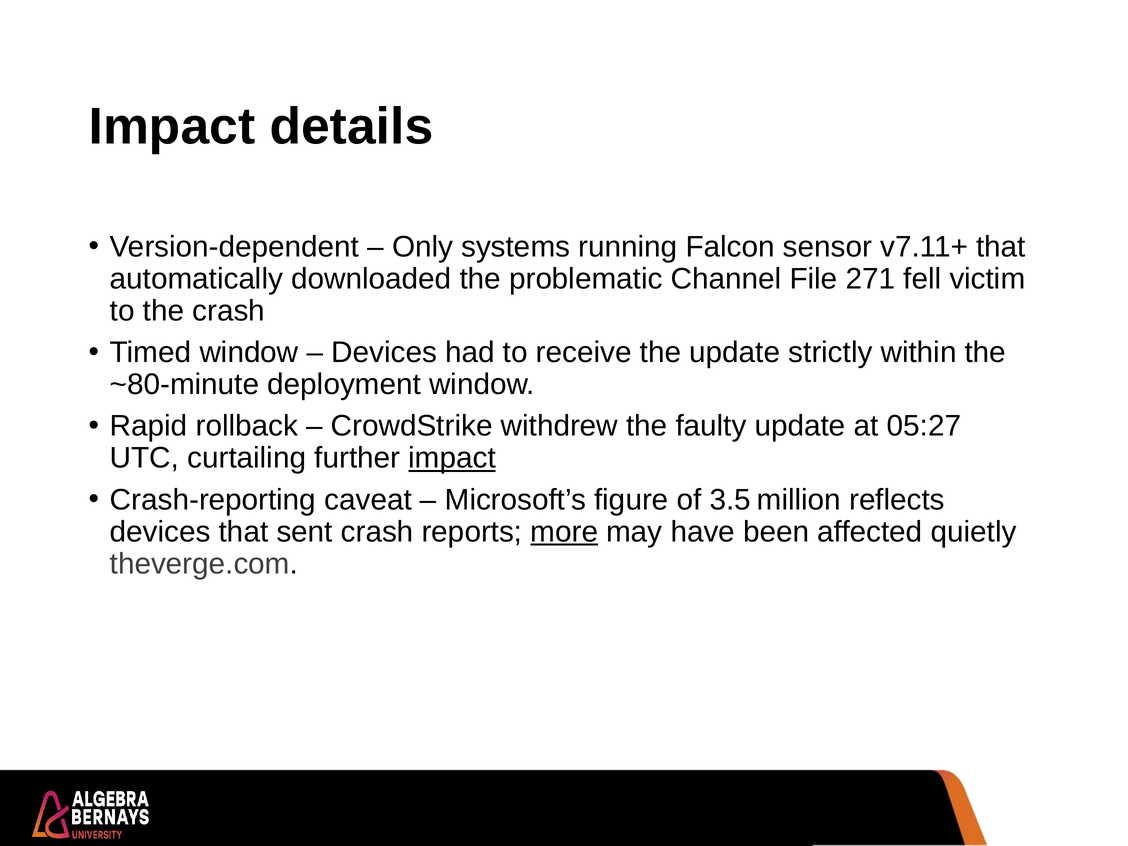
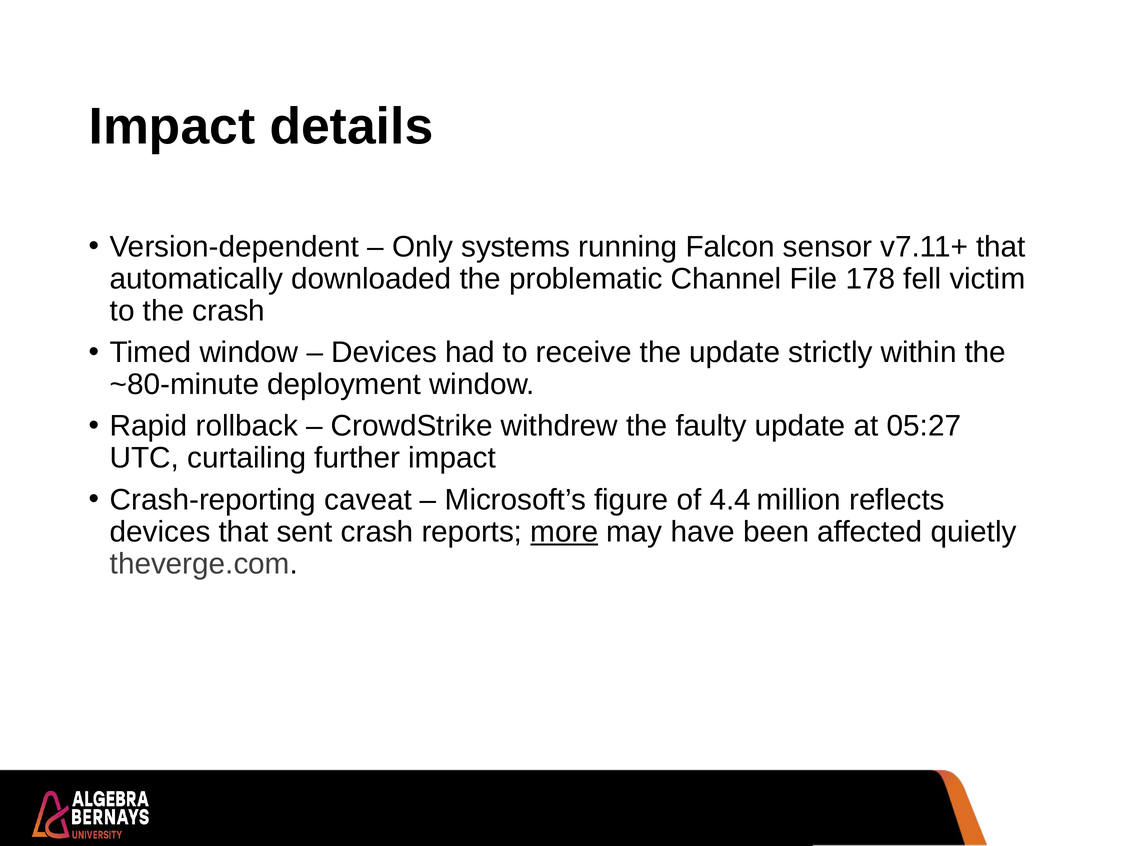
271: 271 -> 178
impact at (452, 458) underline: present -> none
3.5: 3.5 -> 4.4
